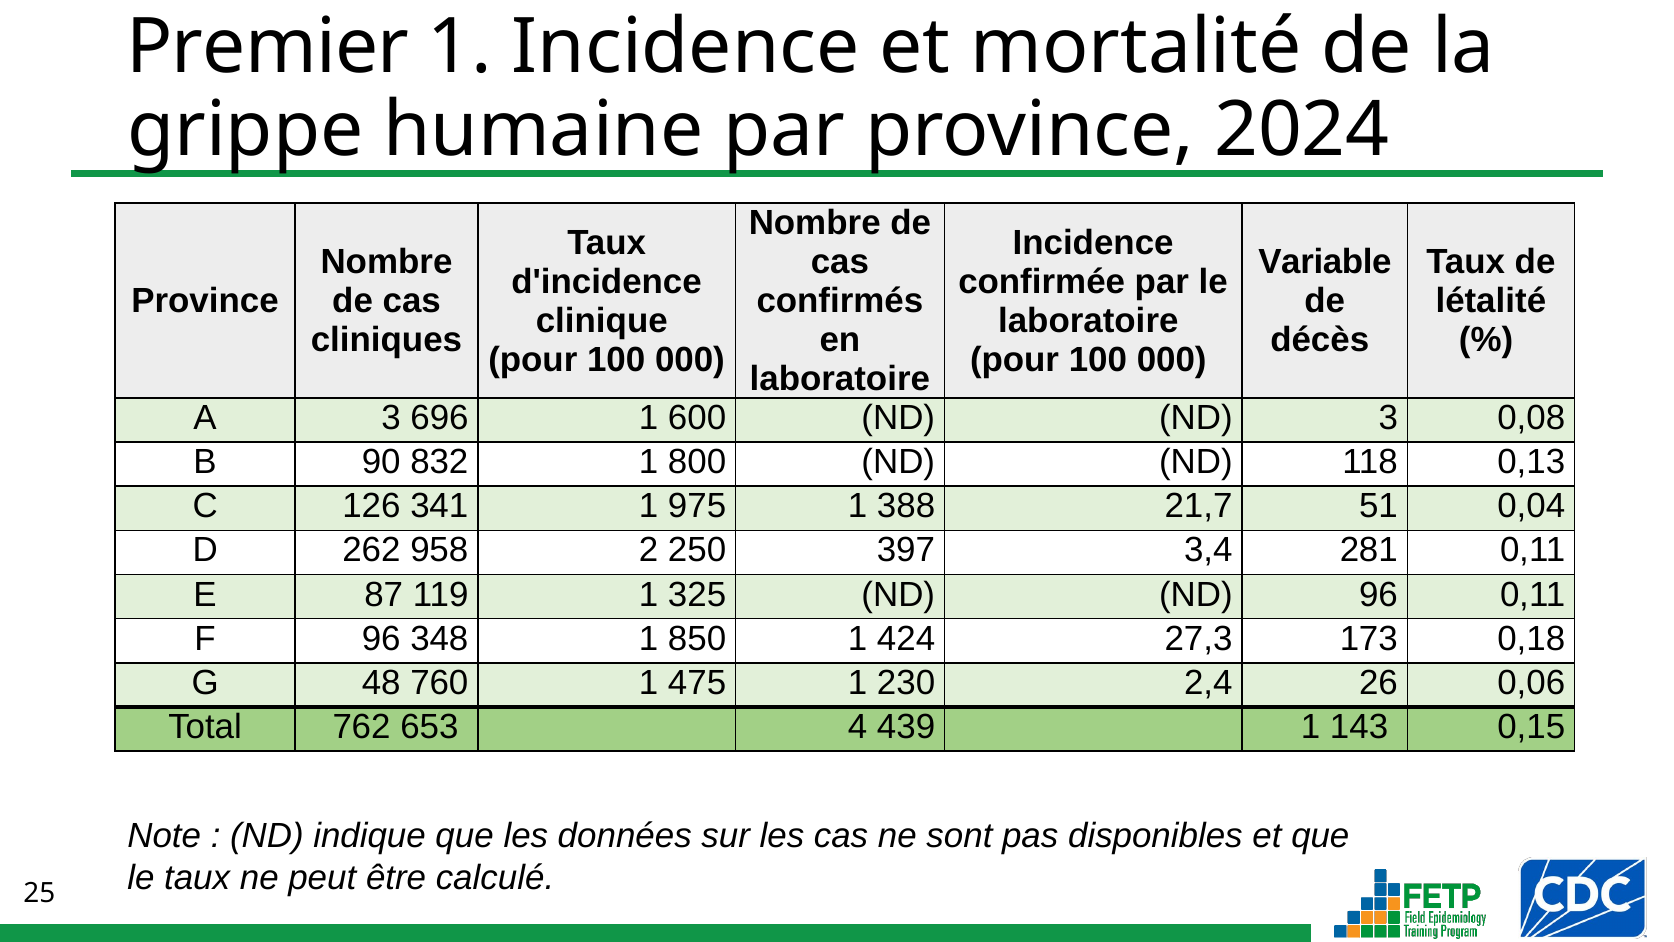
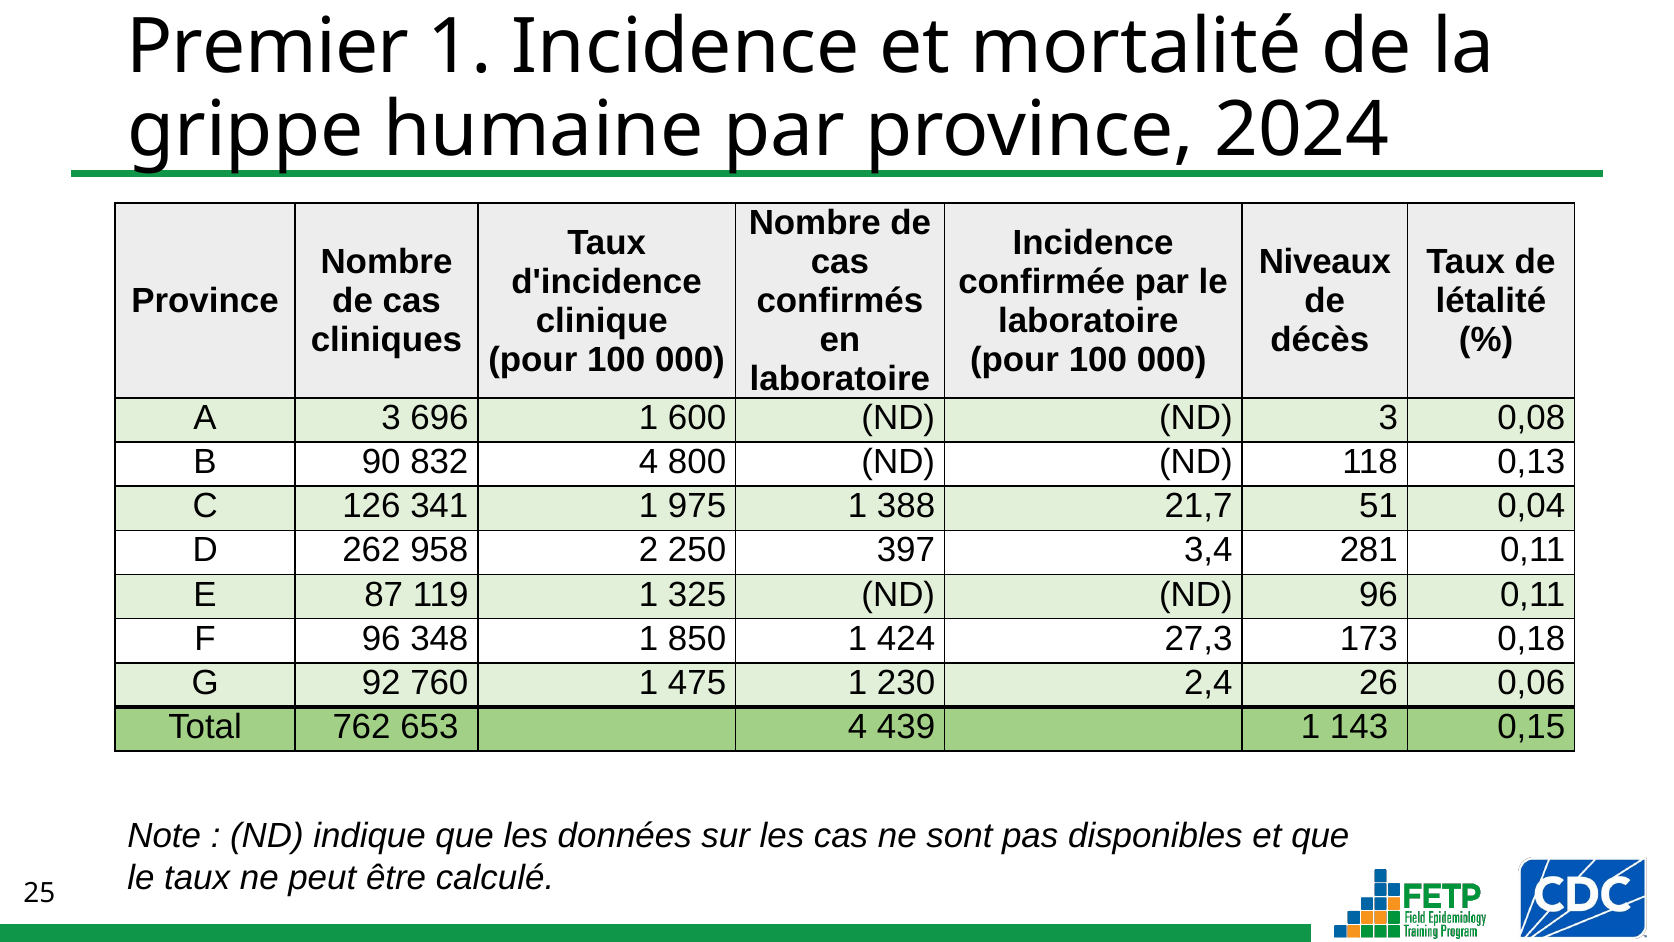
Variable: Variable -> Niveaux
832 1: 1 -> 4
48: 48 -> 92
